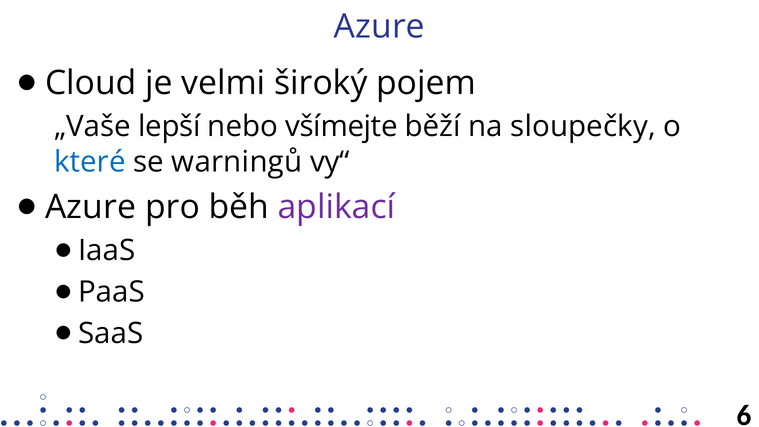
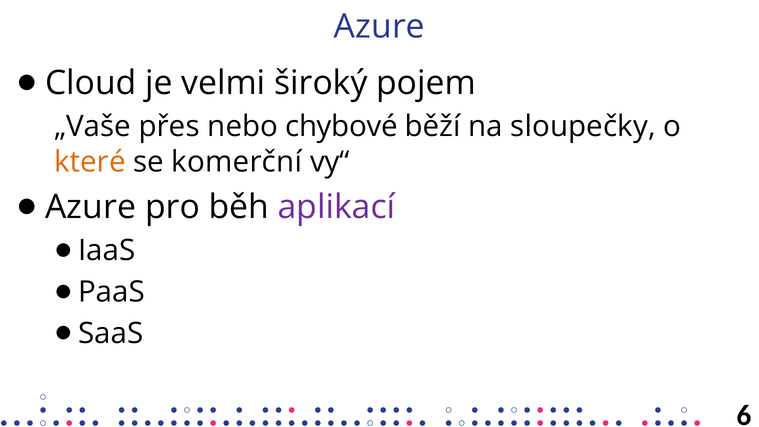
lepší: lepší -> přes
všímejte: všímejte -> chybové
které colour: blue -> orange
warningů: warningů -> komerční
